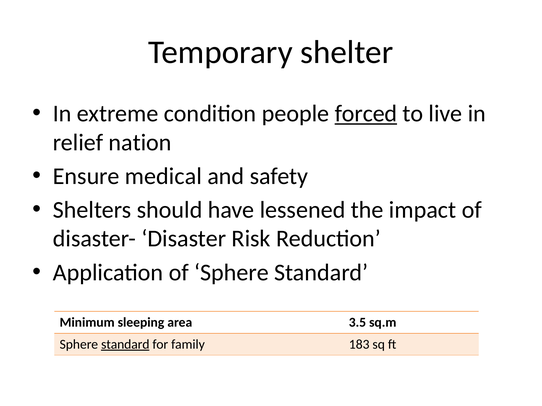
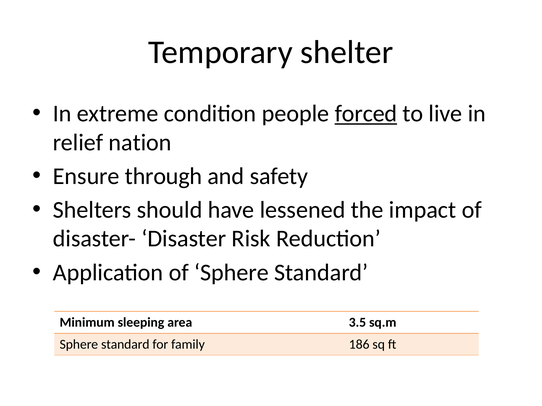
medical: medical -> through
standard at (125, 345) underline: present -> none
183: 183 -> 186
